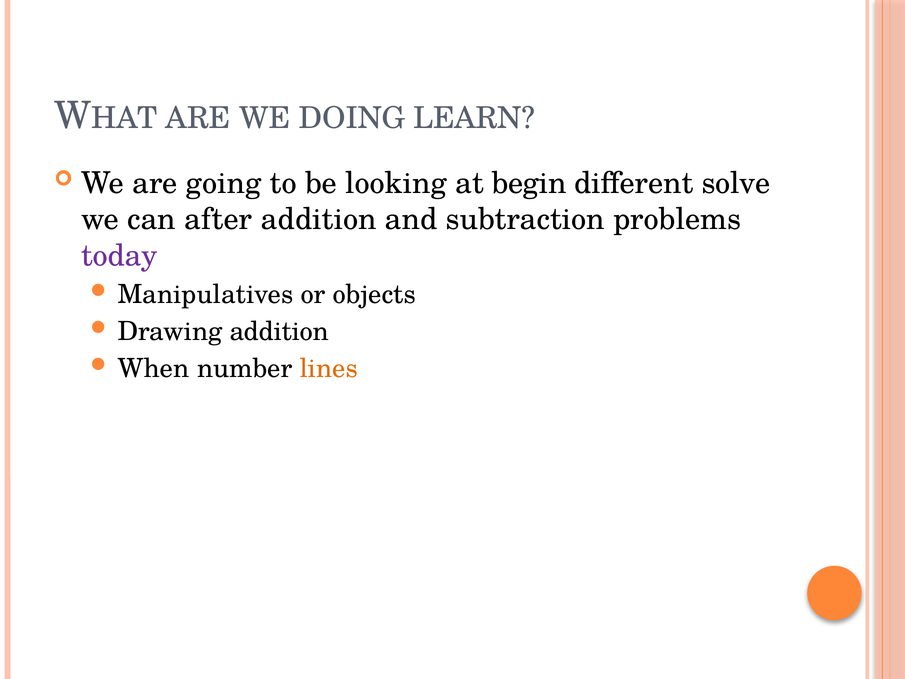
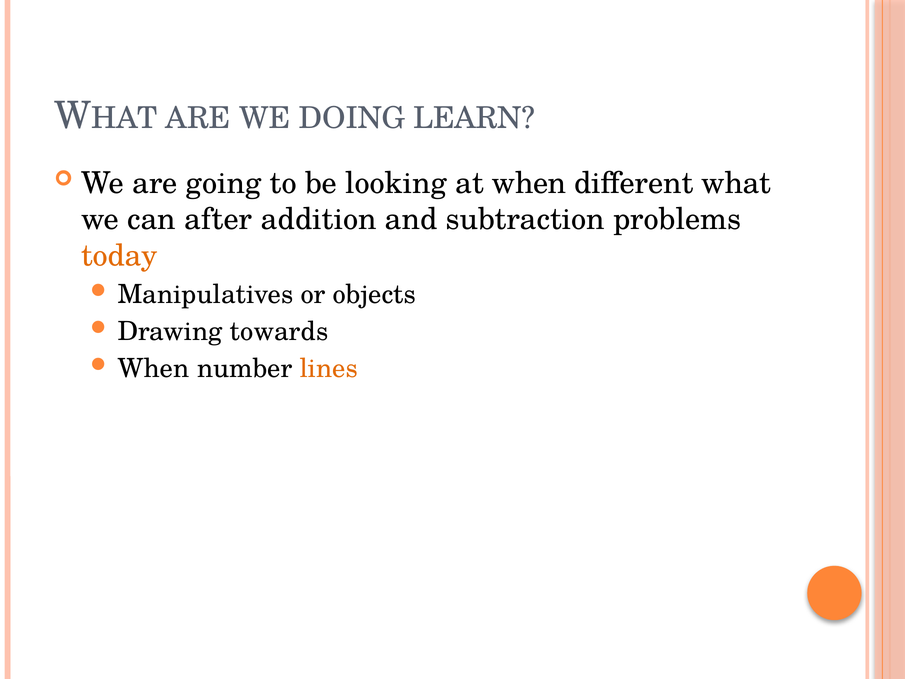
at begin: begin -> when
solve: solve -> what
today colour: purple -> orange
Drawing addition: addition -> towards
